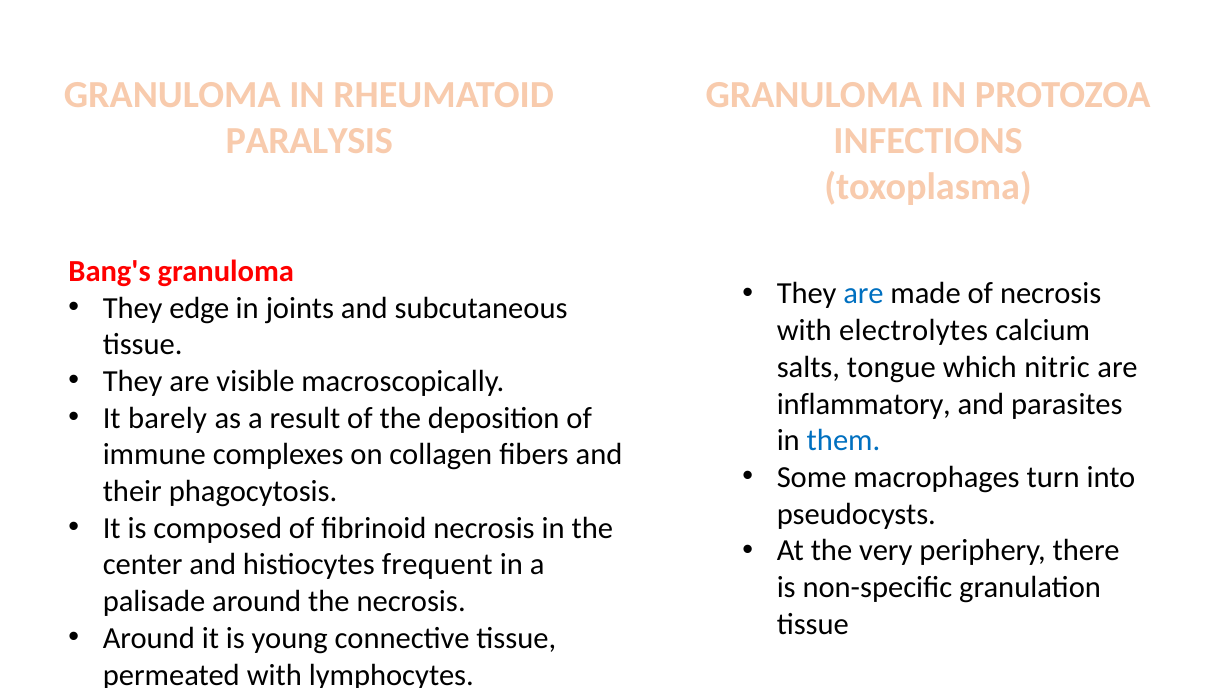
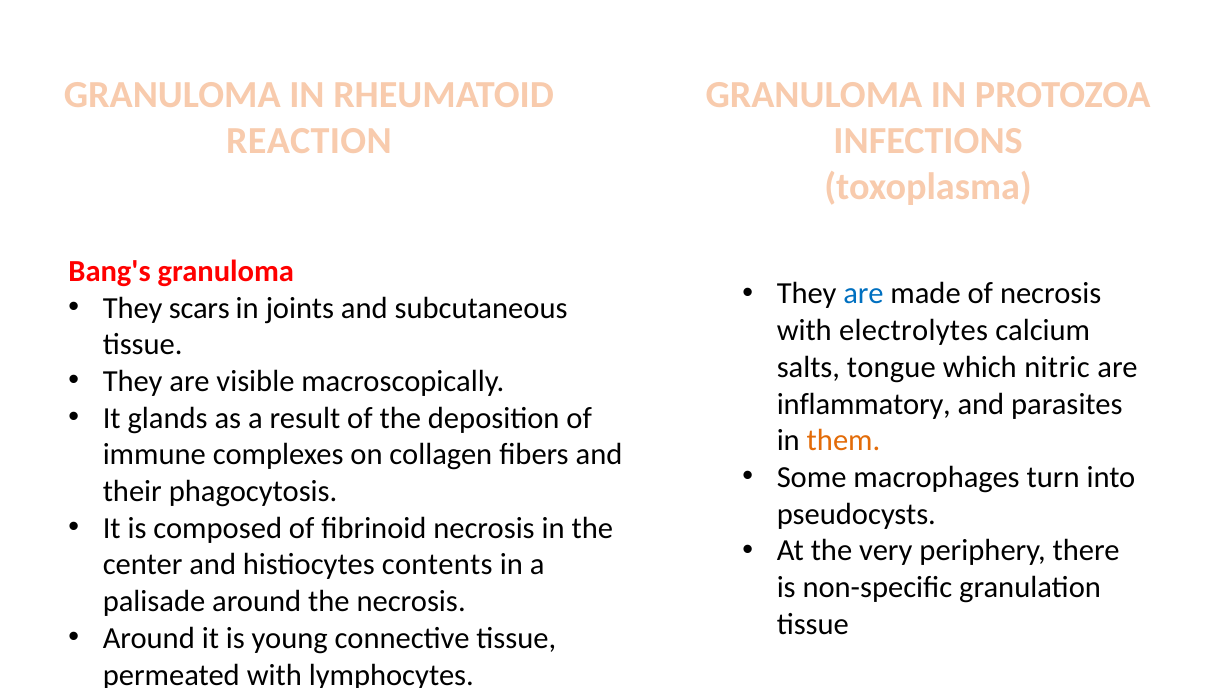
PARALYSIS: PARALYSIS -> REACTION
edge: edge -> scars
barely: barely -> glands
them colour: blue -> orange
frequent: frequent -> contents
